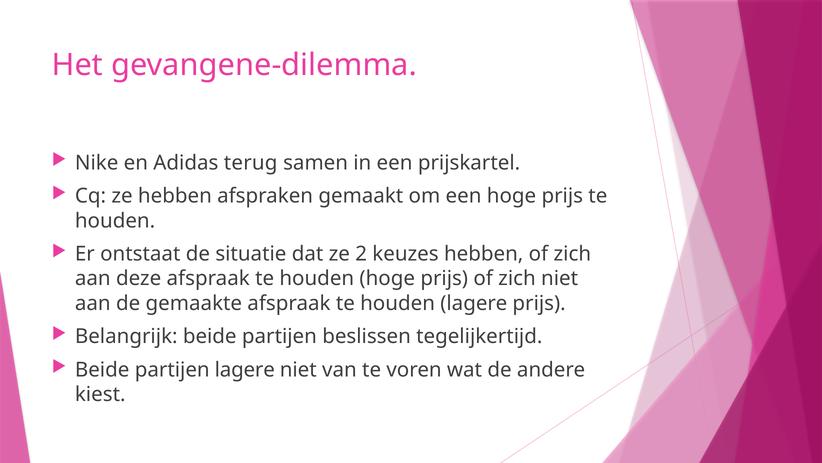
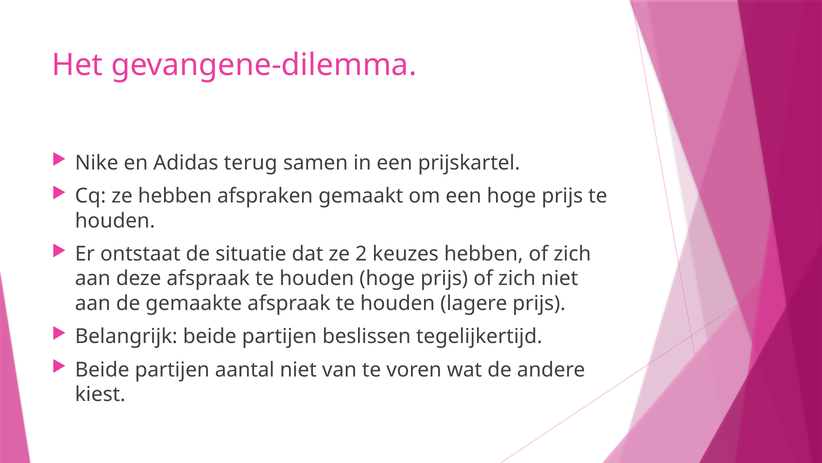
partijen lagere: lagere -> aantal
